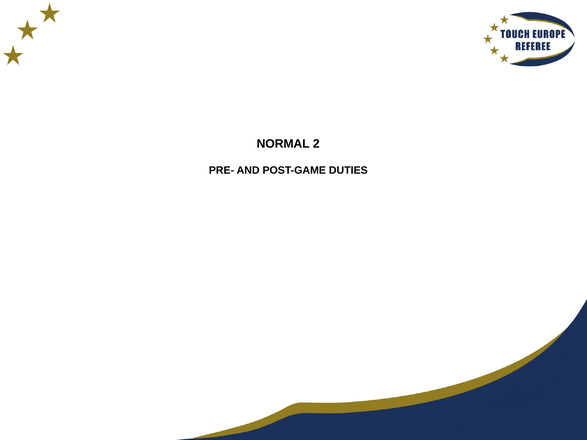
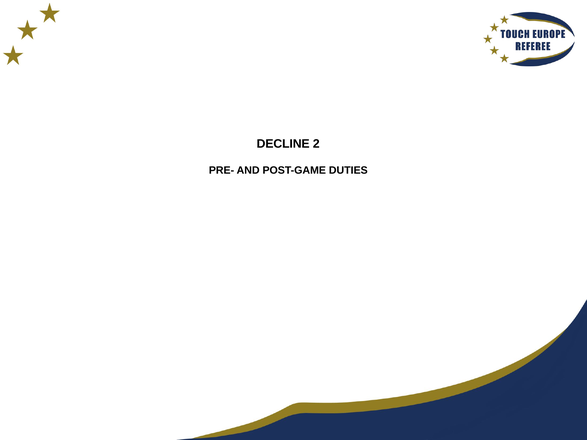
NORMAL: NORMAL -> DECLINE
